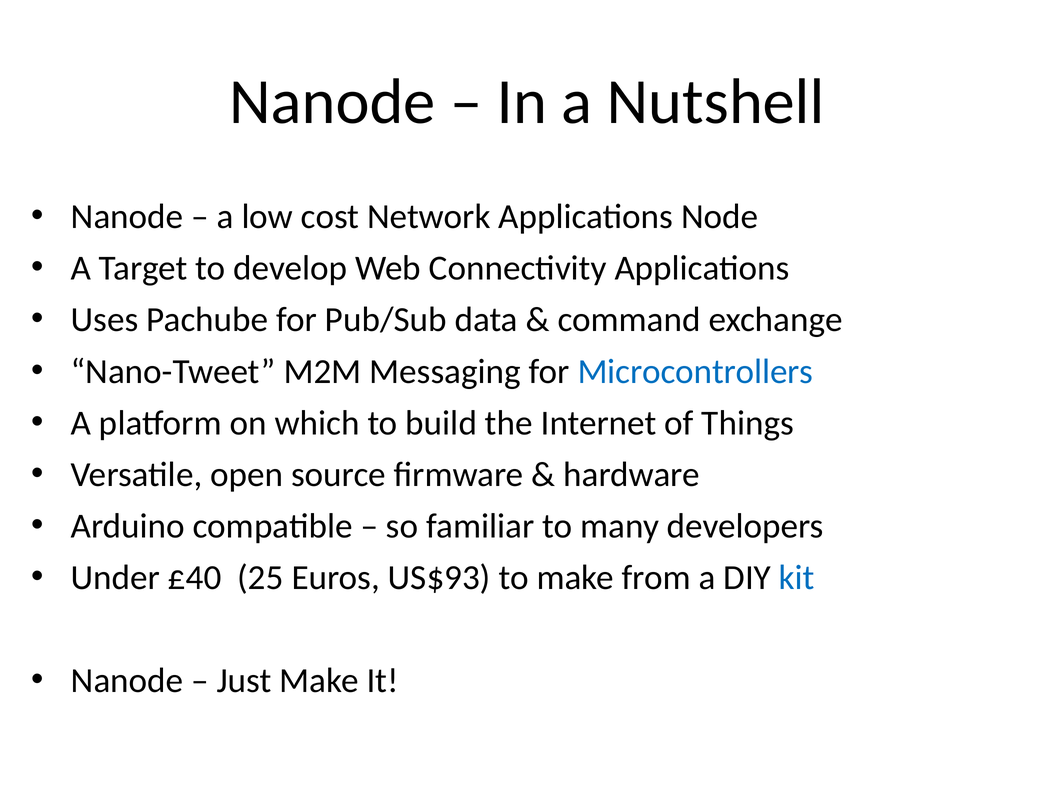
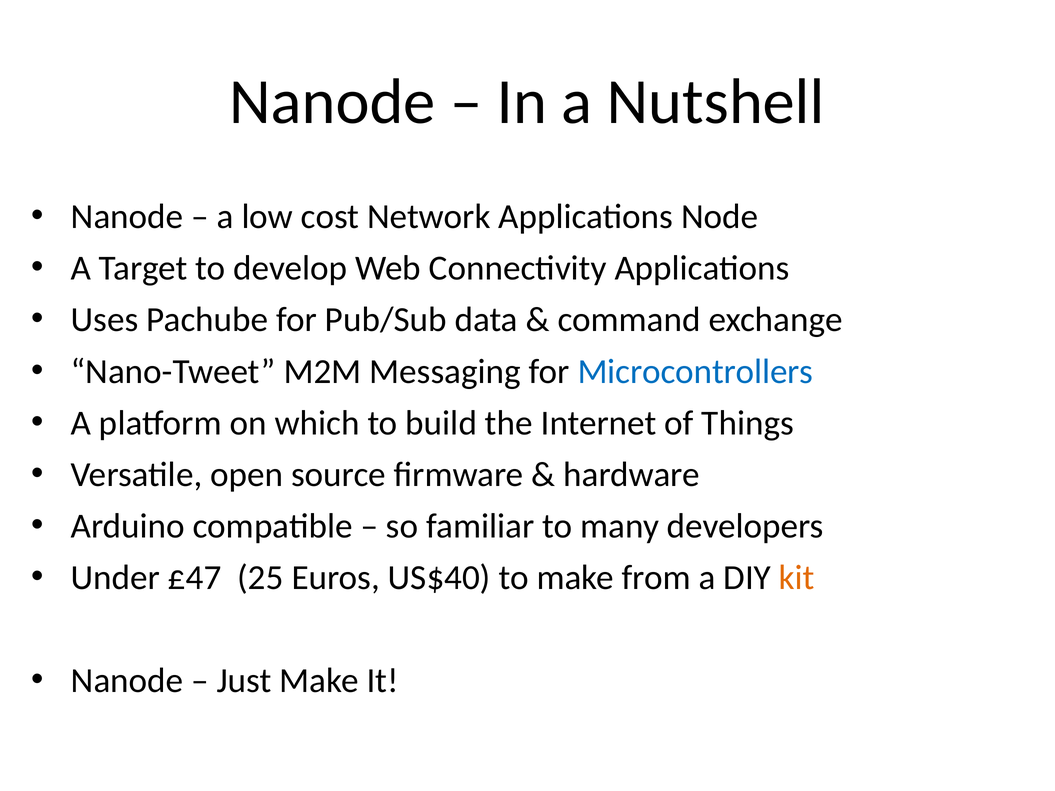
£40: £40 -> £47
US$93: US$93 -> US$40
kit colour: blue -> orange
